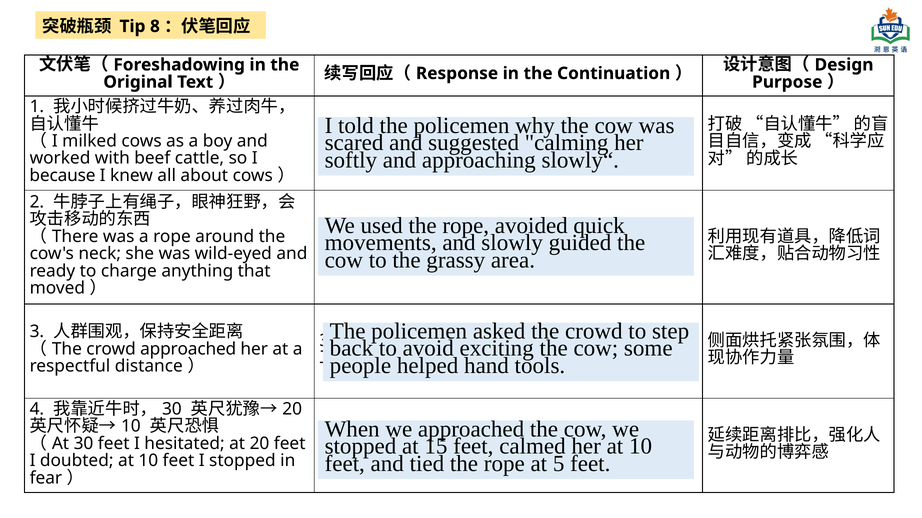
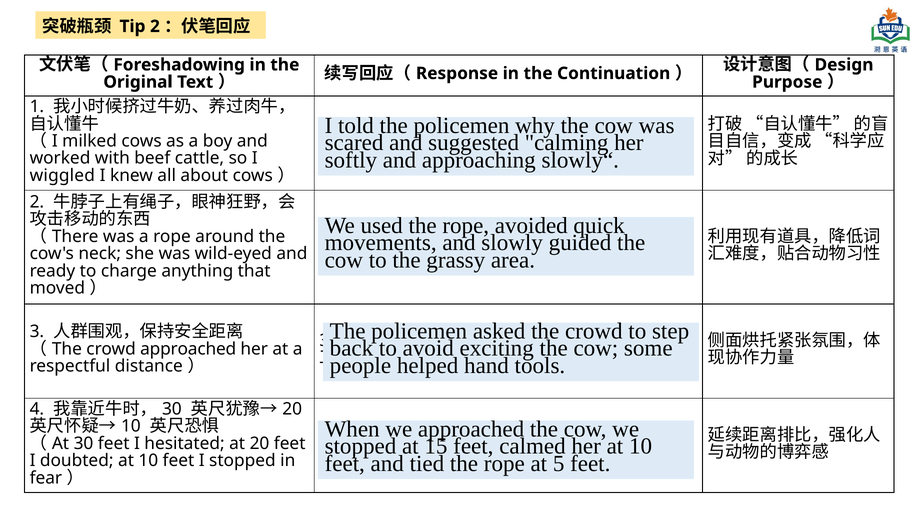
Tip 8: 8 -> 2
because: because -> wiggled
